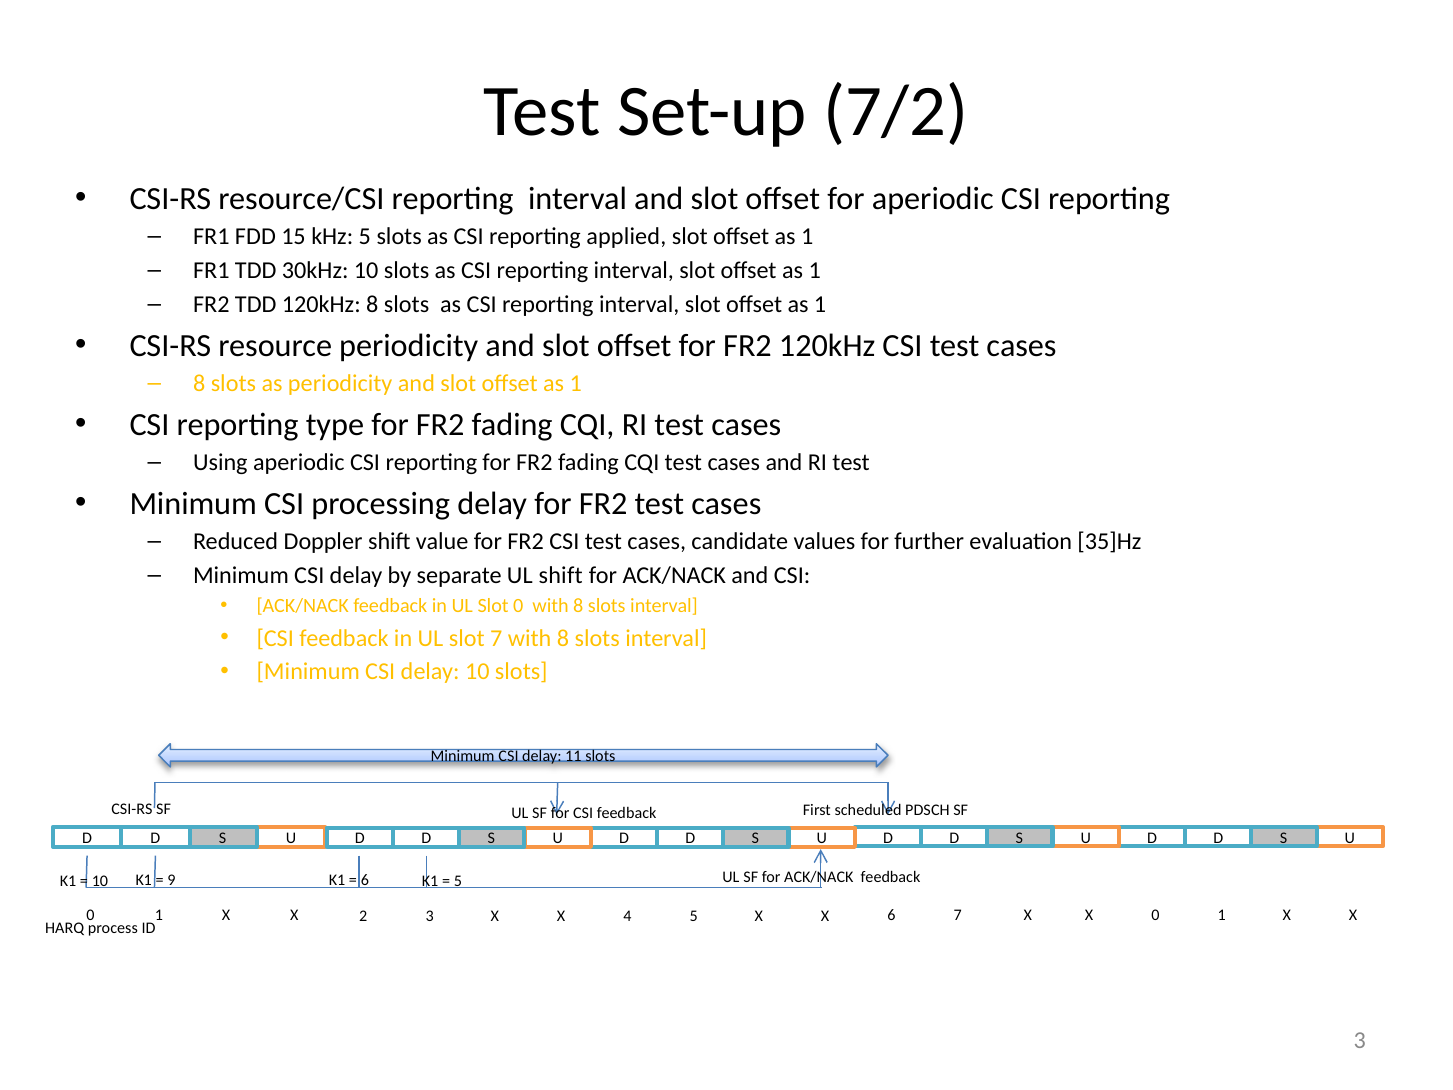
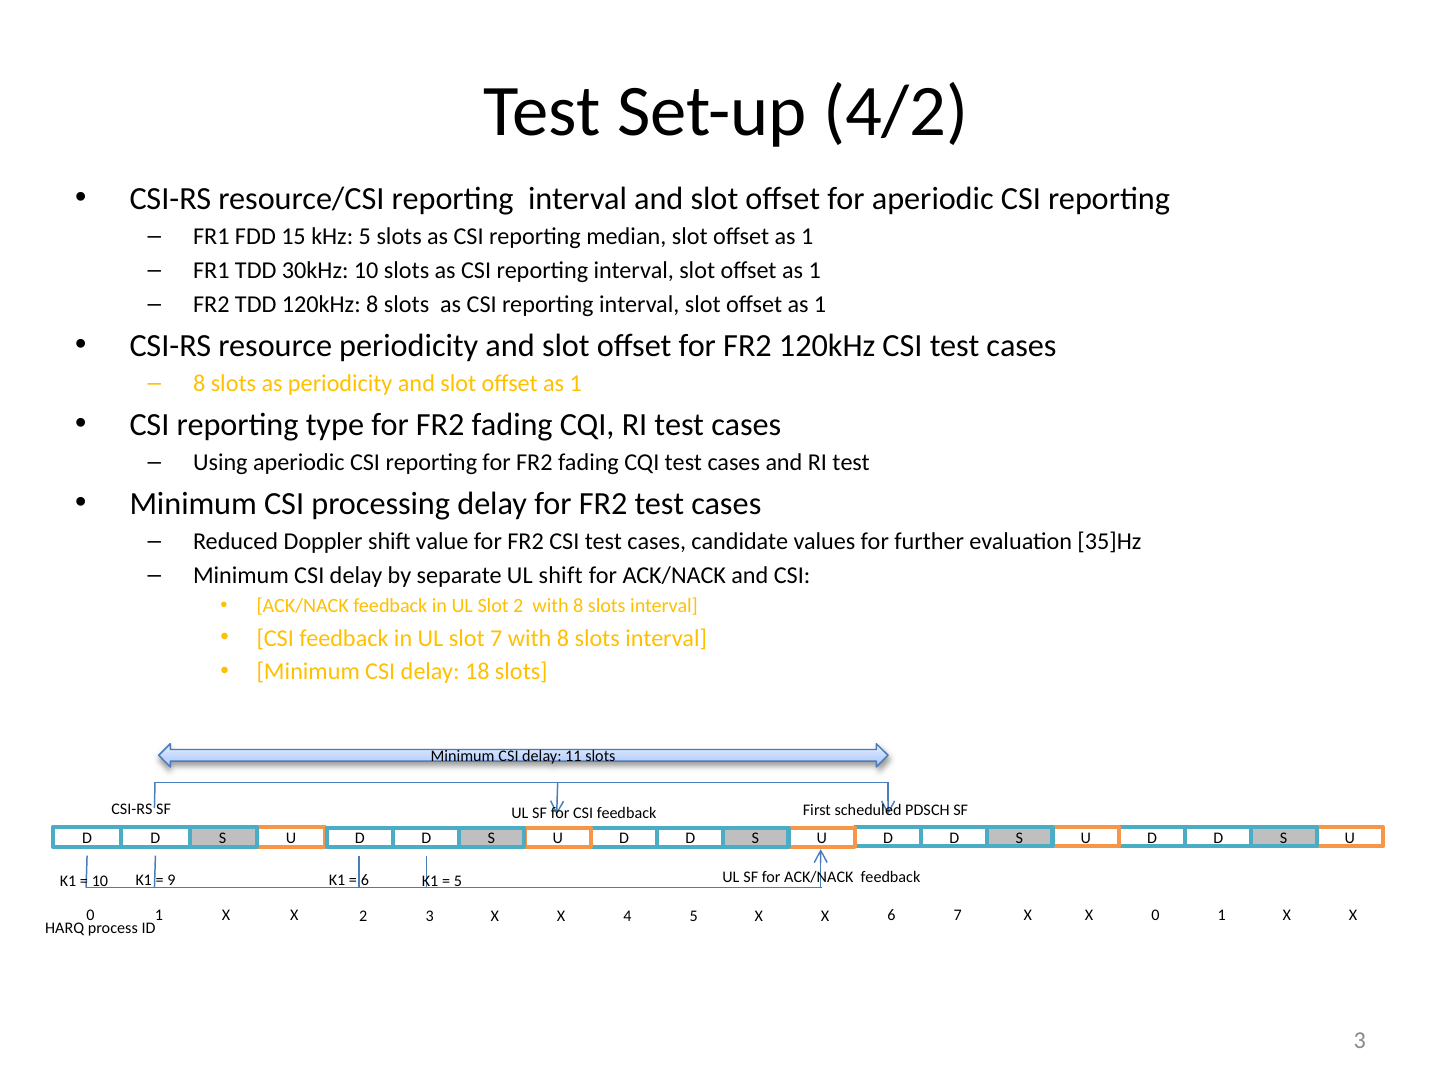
7/2: 7/2 -> 4/2
applied: applied -> median
Slot 0: 0 -> 2
delay 10: 10 -> 18
